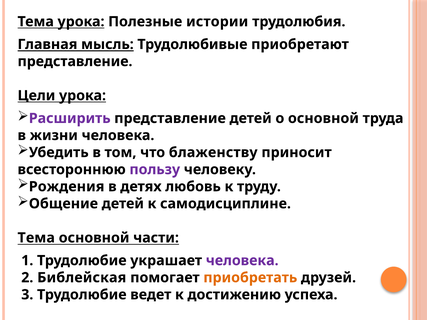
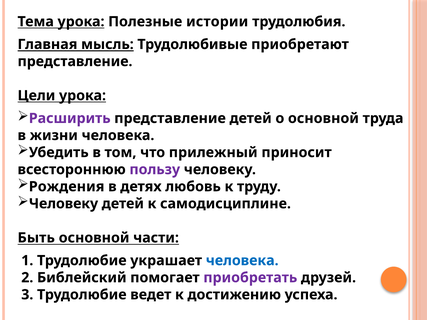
блаженству: блаженству -> прилежный
Общение at (63, 204): Общение -> Человеку
Тема at (36, 238): Тема -> Быть
человека at (242, 261) colour: purple -> blue
Библейская: Библейская -> Библейский
приобретать colour: orange -> purple
